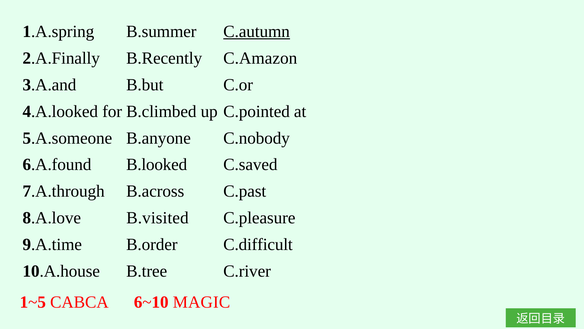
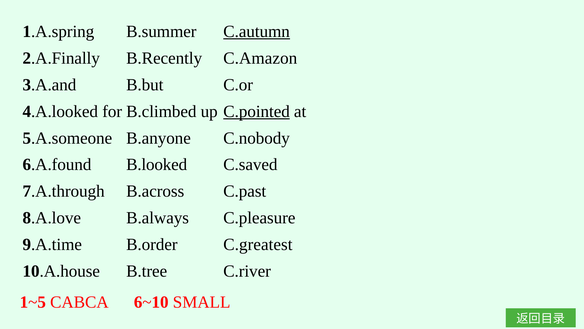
C.pointed underline: none -> present
B.visited: B.visited -> B.always
C.difficult: C.difficult -> C.greatest
MAGIC: MAGIC -> SMALL
